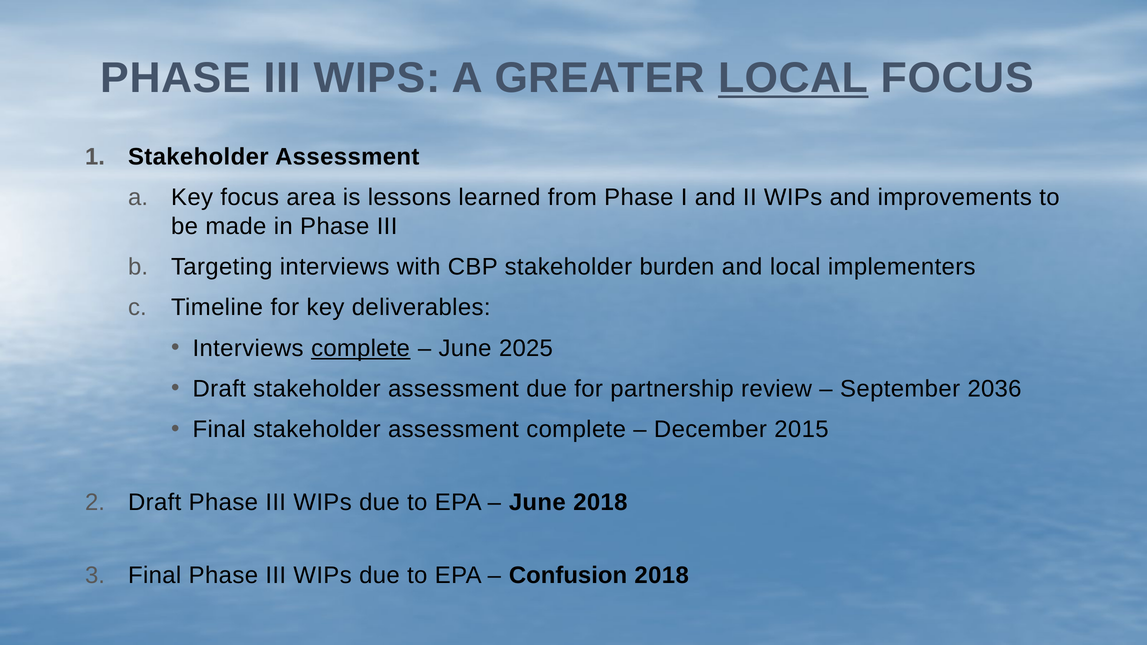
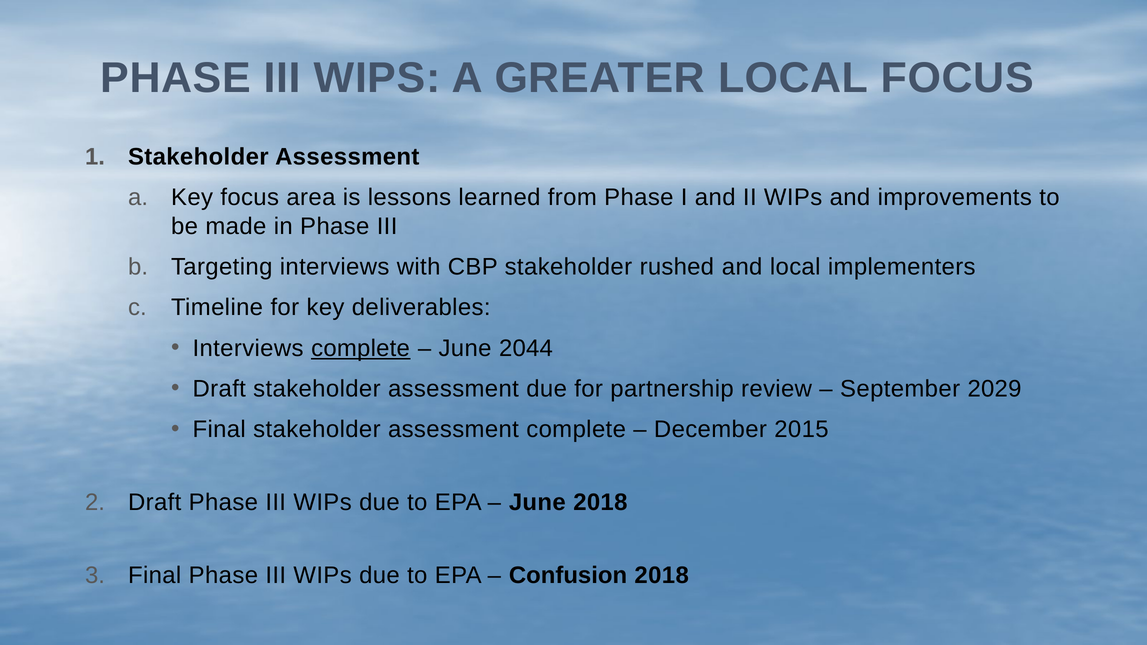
LOCAL at (793, 78) underline: present -> none
burden: burden -> rushed
2025: 2025 -> 2044
2036: 2036 -> 2029
